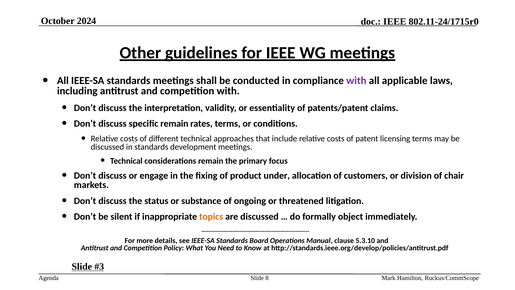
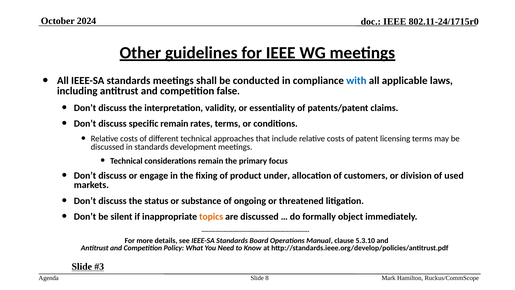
with at (356, 81) colour: purple -> blue
competition with: with -> false
chair: chair -> used
